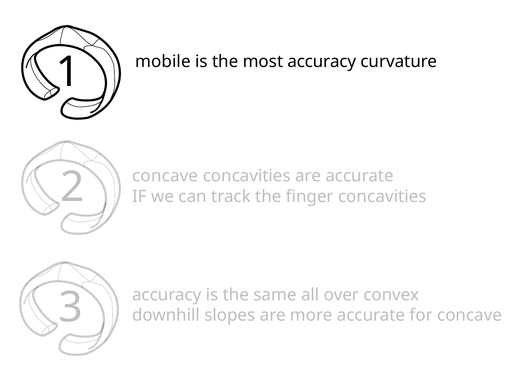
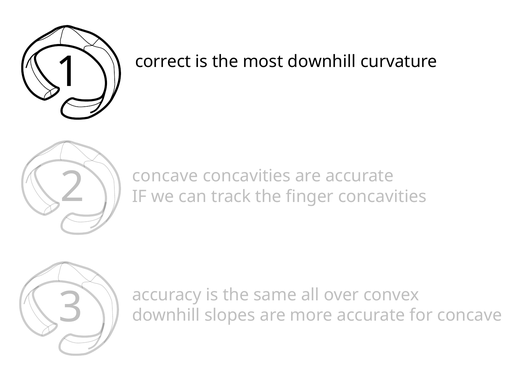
mobile: mobile -> correct
most accuracy: accuracy -> downhill
